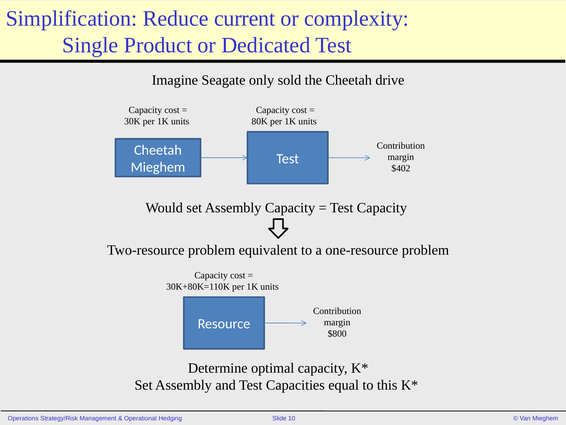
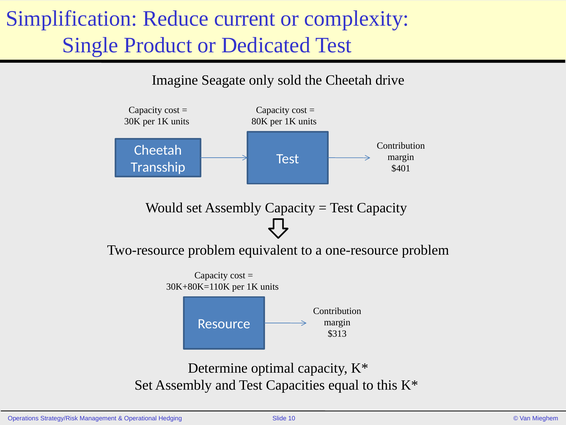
Mieghem at (158, 167): Mieghem -> Transship
$402: $402 -> $401
$800: $800 -> $313
